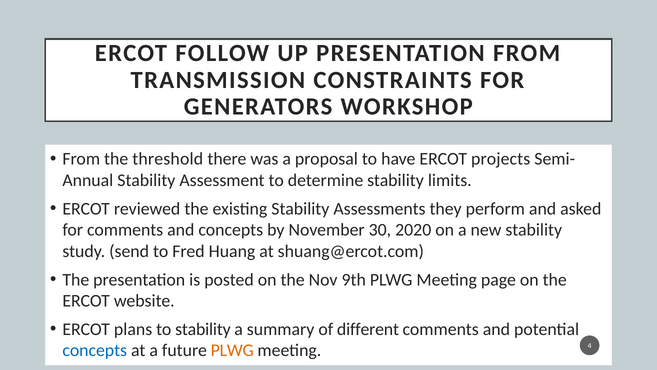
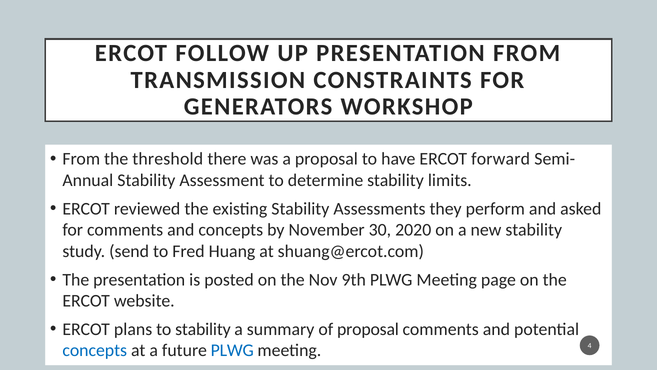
projects: projects -> forward
of different: different -> proposal
PLWG at (232, 350) colour: orange -> blue
